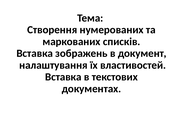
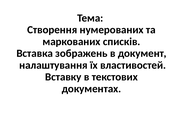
Вставка at (63, 77): Вставка -> Вставку
